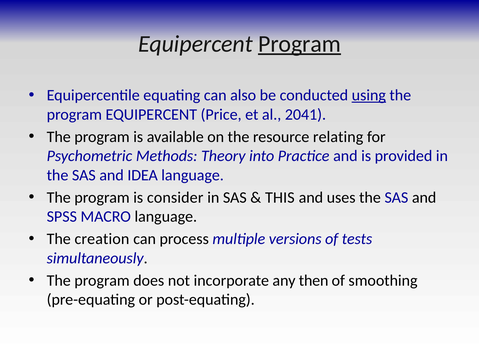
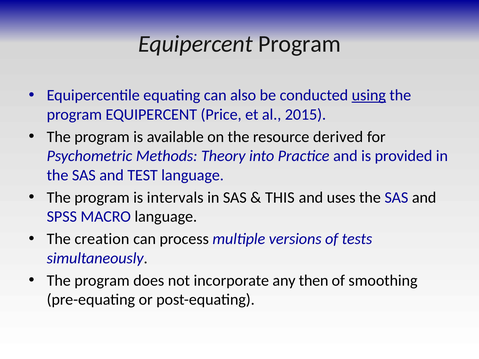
Program at (300, 44) underline: present -> none
2041: 2041 -> 2015
relating: relating -> derived
IDEA: IDEA -> TEST
consider: consider -> intervals
